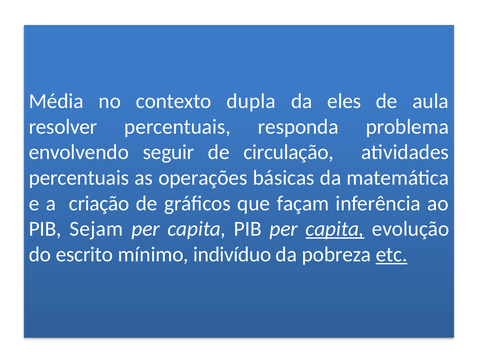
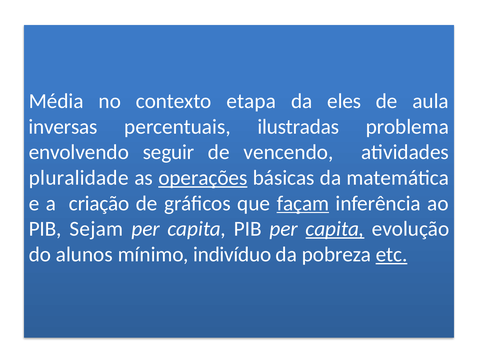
dupla: dupla -> etapa
resolver: resolver -> inversas
responda: responda -> ilustradas
circulação: circulação -> vencendo
percentuais at (79, 178): percentuais -> pluralidade
operações underline: none -> present
façam underline: none -> present
escrito: escrito -> alunos
